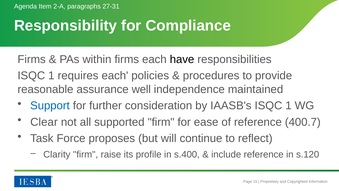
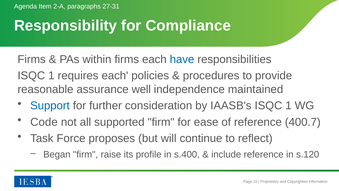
have colour: black -> blue
Clear: Clear -> Code
Clarity: Clarity -> Began
